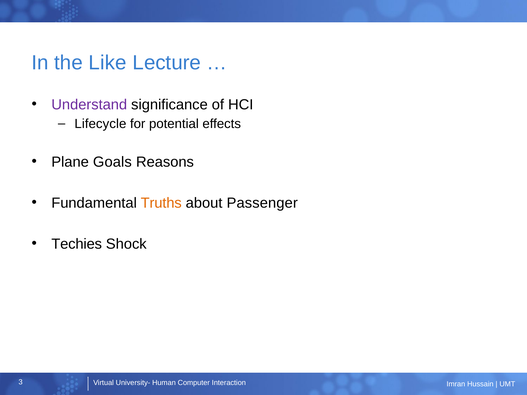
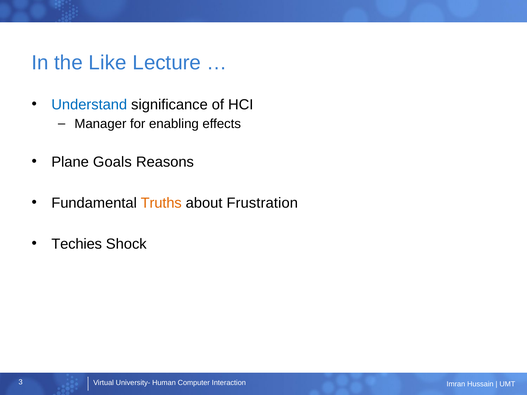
Understand colour: purple -> blue
Lifecycle: Lifecycle -> Manager
potential: potential -> enabling
Passenger: Passenger -> Frustration
